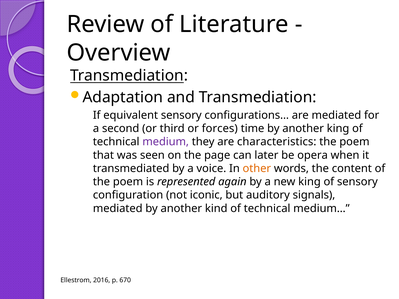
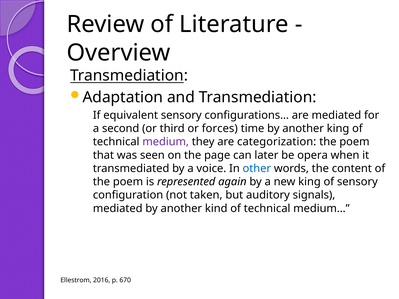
characteristics: characteristics -> categorization
other colour: orange -> blue
iconic: iconic -> taken
